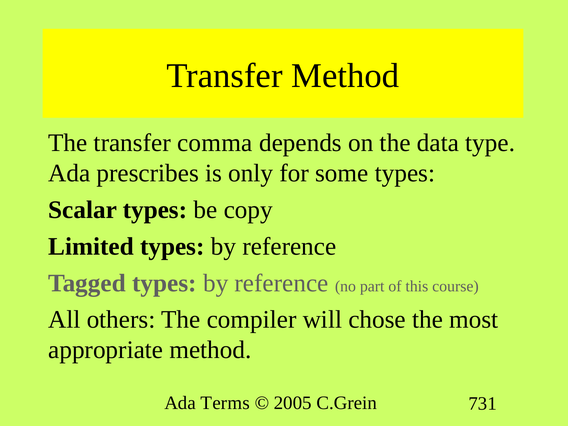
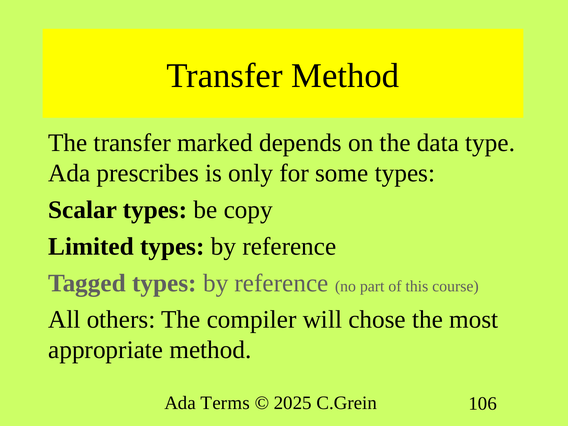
comma: comma -> marked
2005: 2005 -> 2025
731: 731 -> 106
